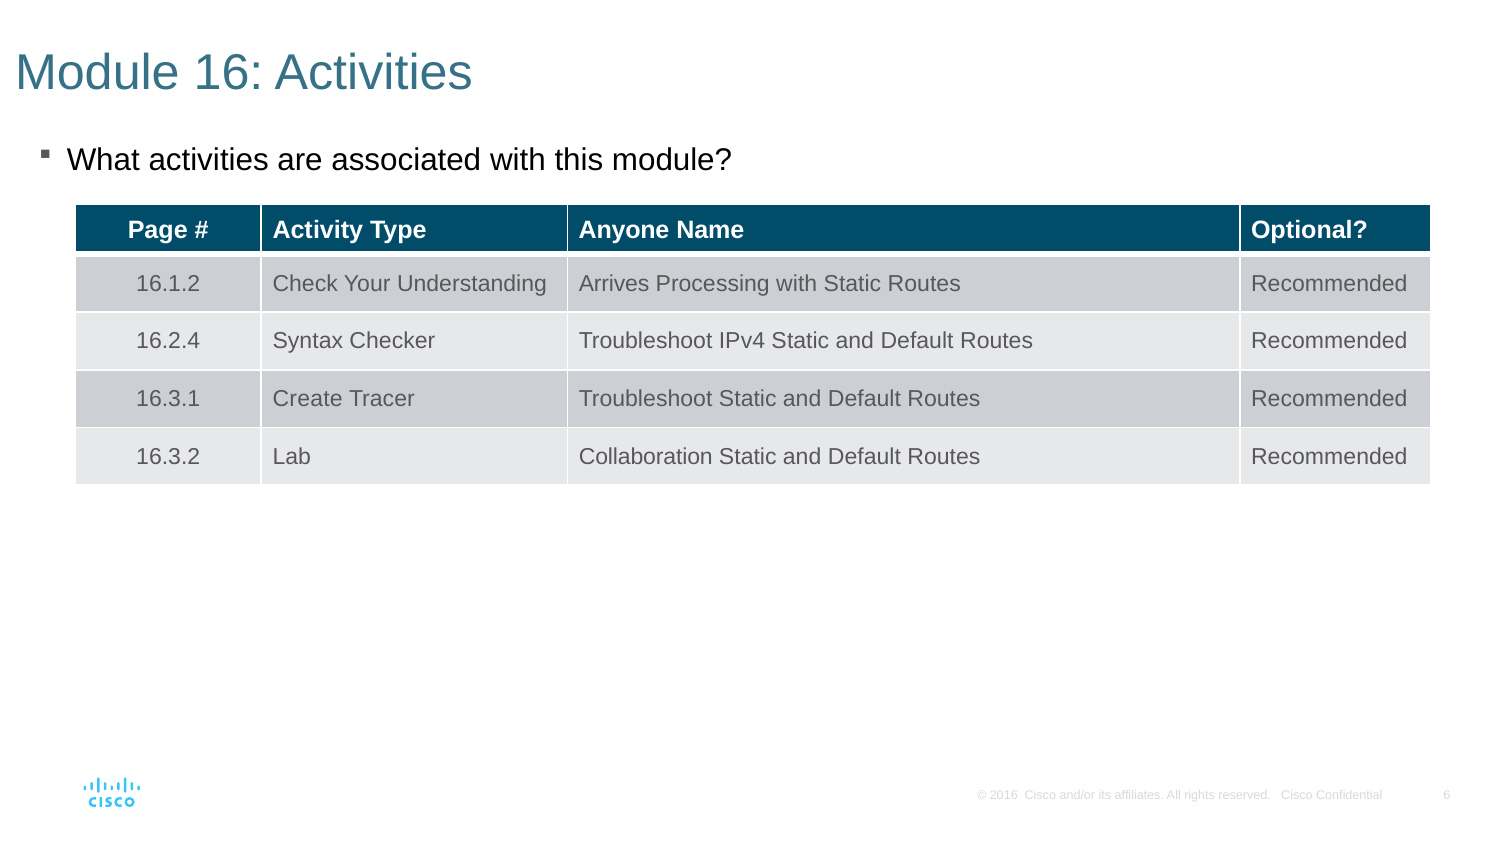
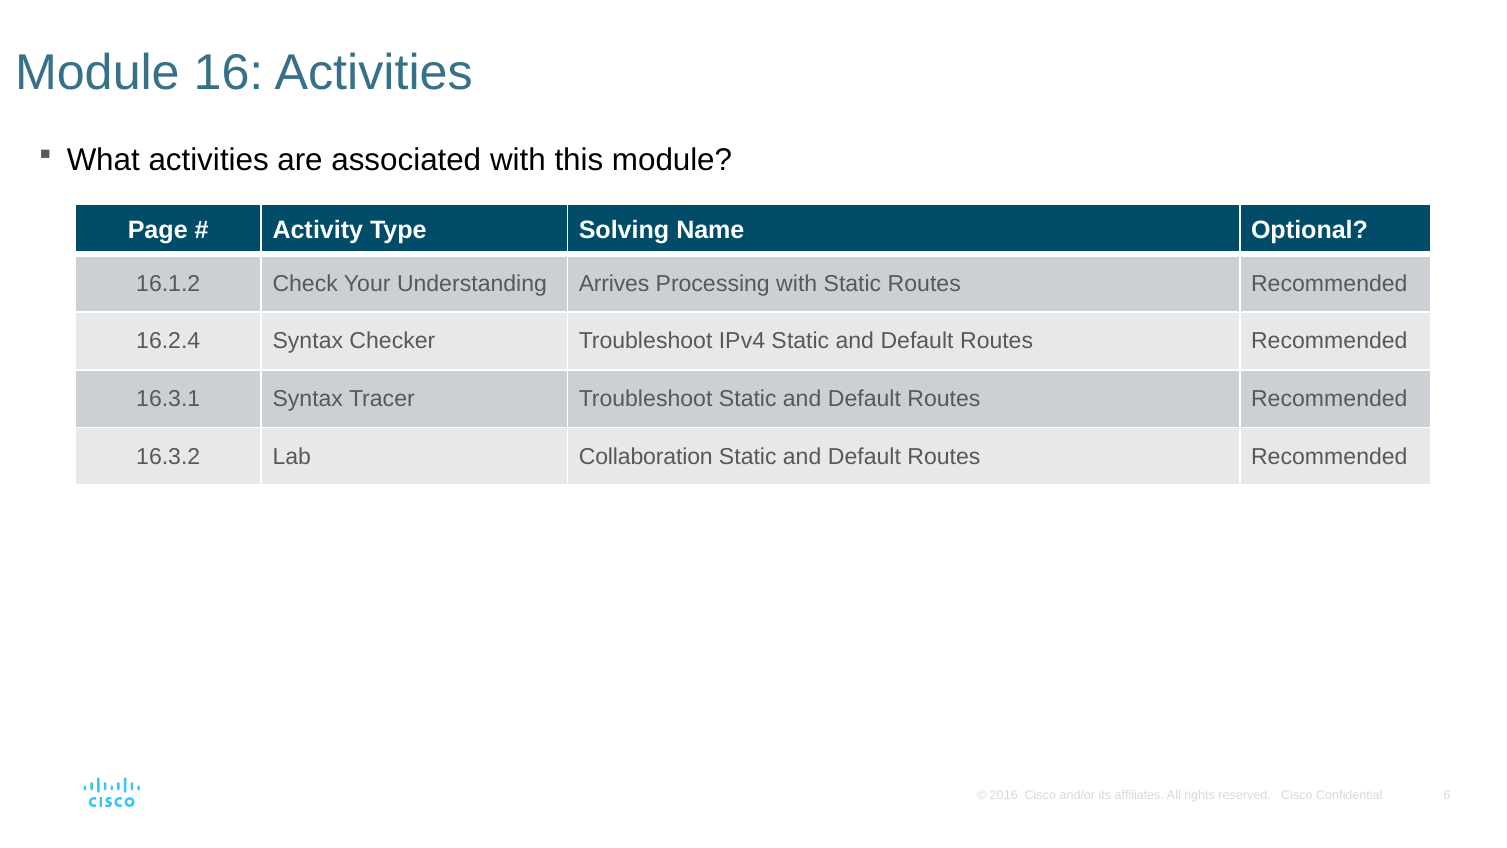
Anyone: Anyone -> Solving
16.3.1 Create: Create -> Syntax
